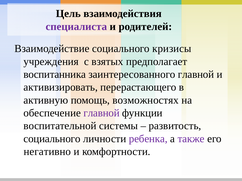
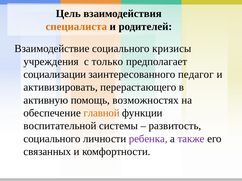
специалиста colour: purple -> orange
взятых: взятых -> только
воспитанника: воспитанника -> социализации
заинтересованного главной: главной -> педагог
главной at (102, 113) colour: purple -> orange
негативно: негативно -> связанных
